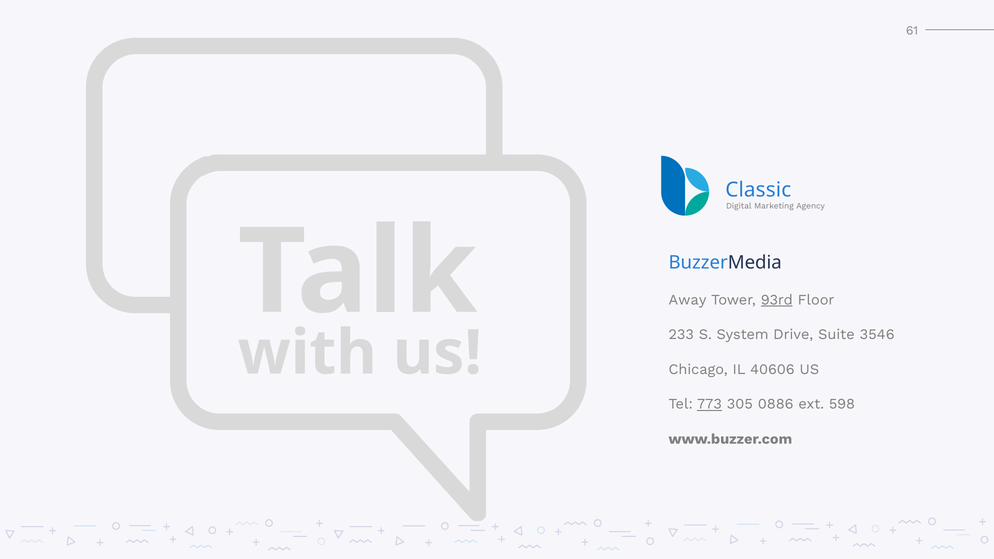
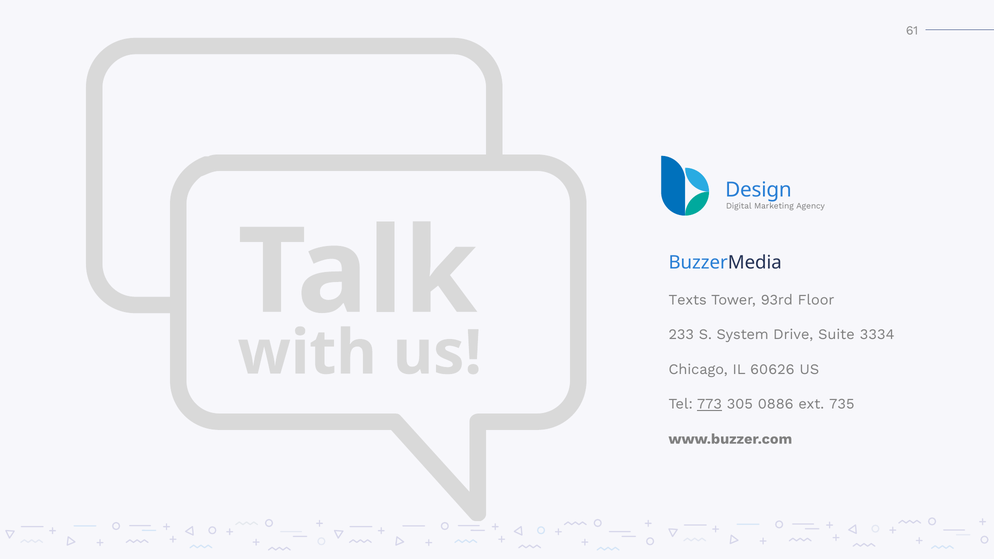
Classic: Classic -> Design
Away: Away -> Texts
93rd underline: present -> none
3546: 3546 -> 3334
40606: 40606 -> 60626
598: 598 -> 735
